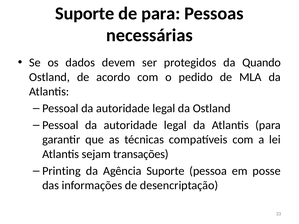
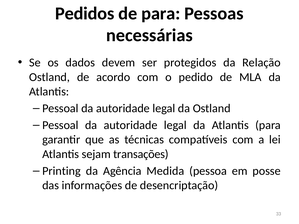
Suporte at (85, 13): Suporte -> Pedidos
Quando: Quando -> Relação
Agência Suporte: Suporte -> Medida
